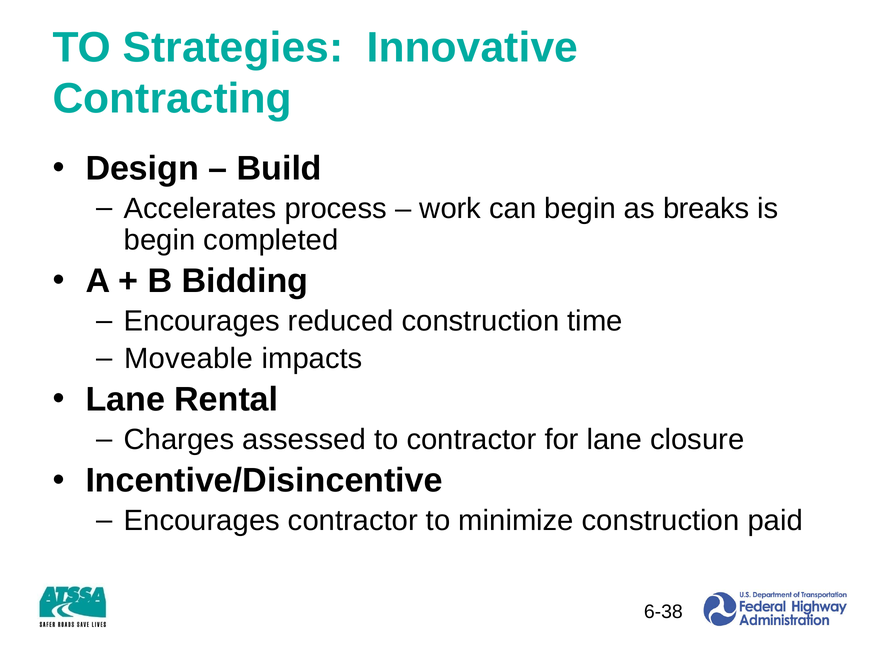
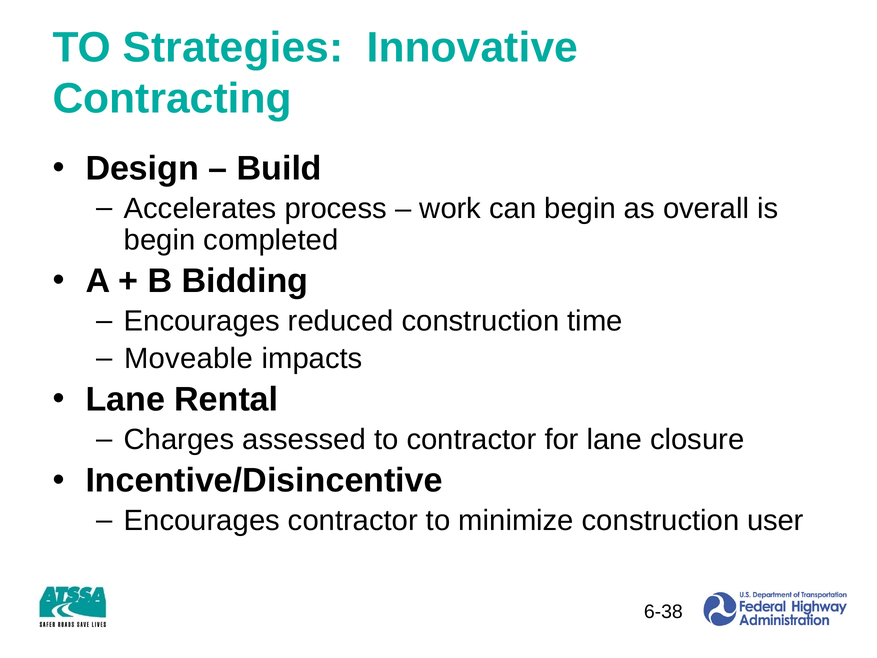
breaks: breaks -> overall
paid: paid -> user
